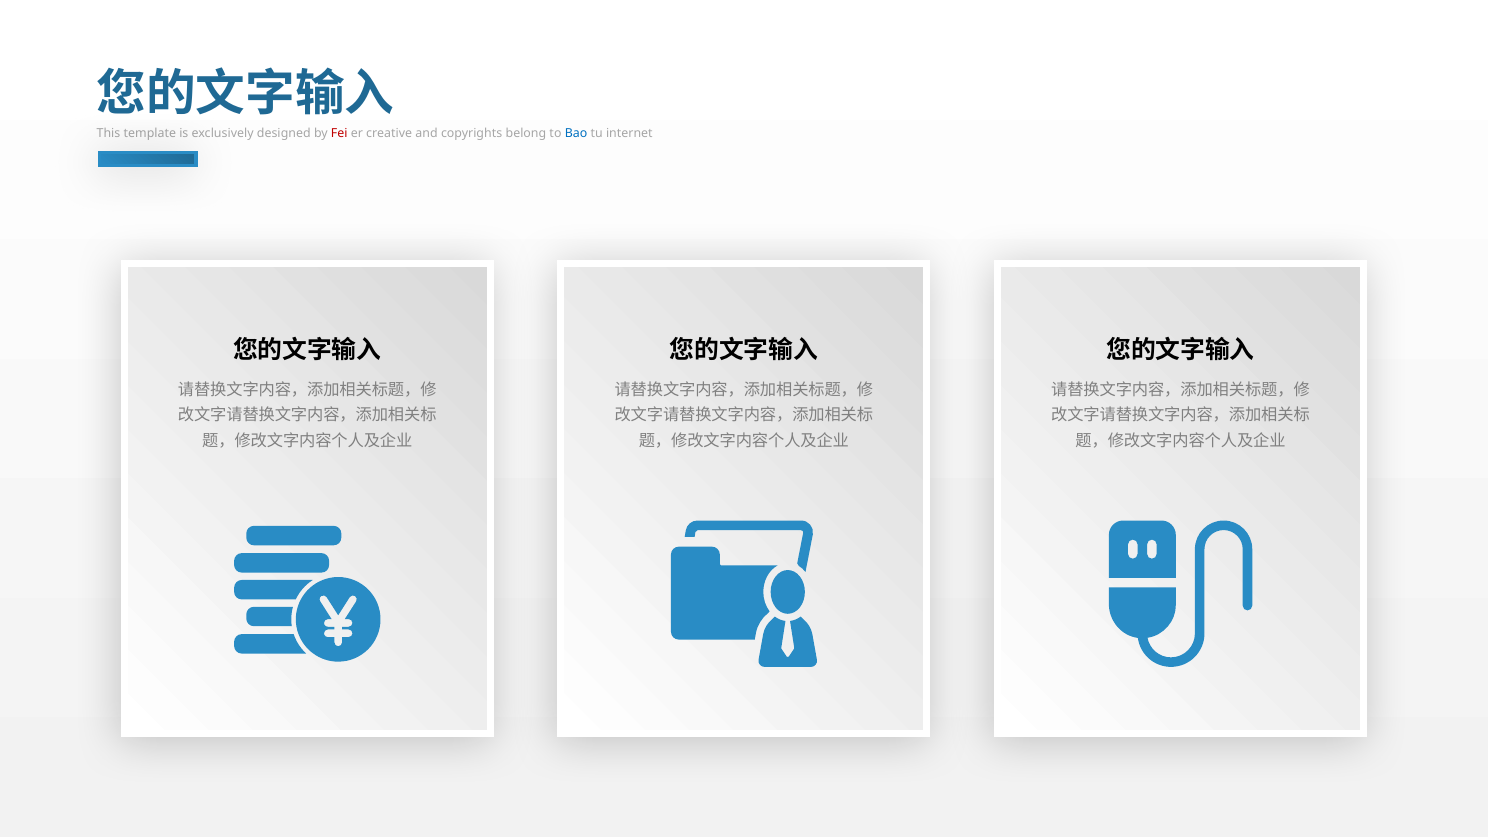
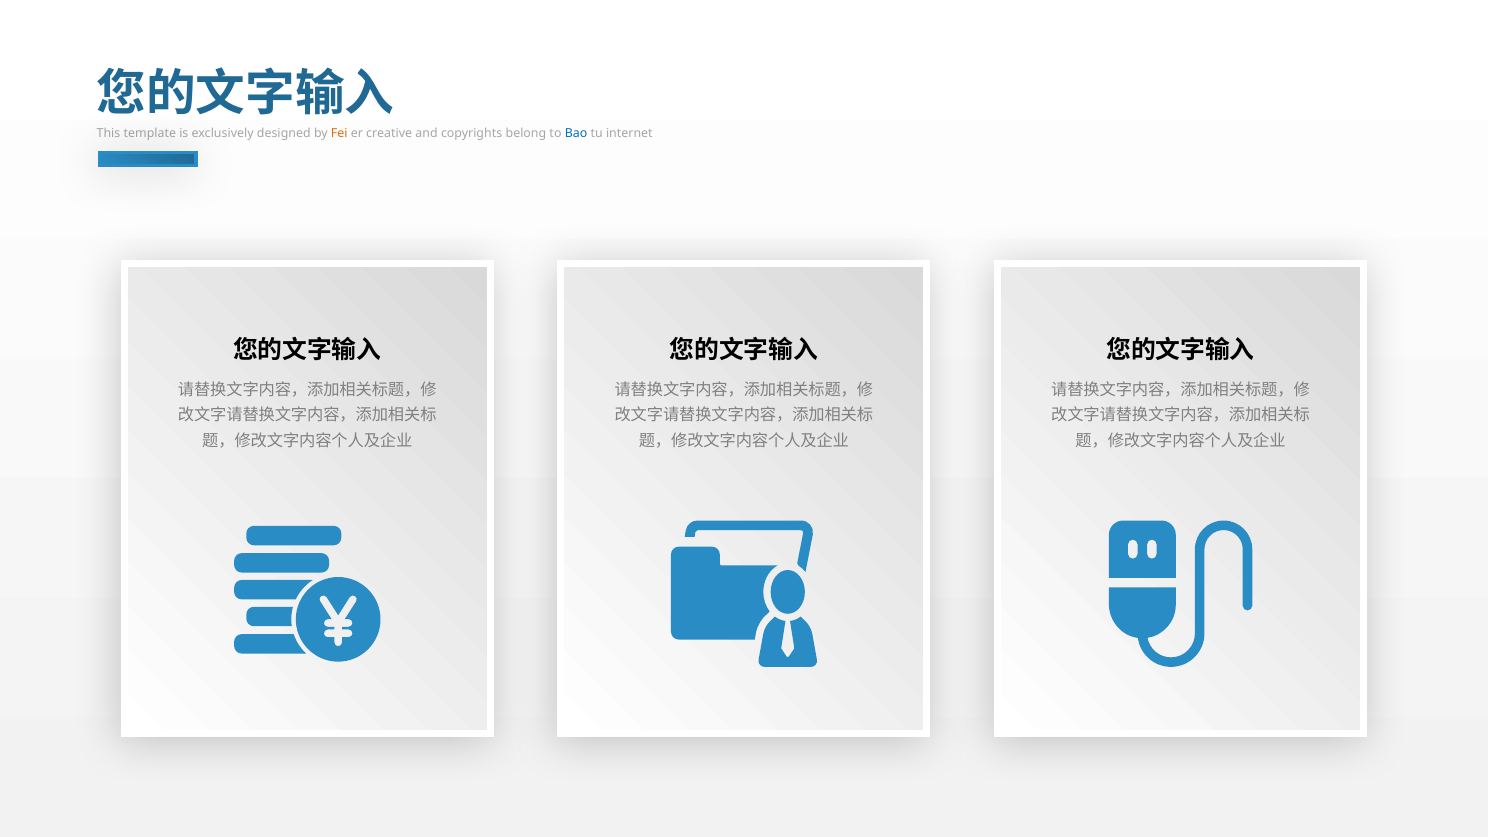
Fei colour: red -> orange
